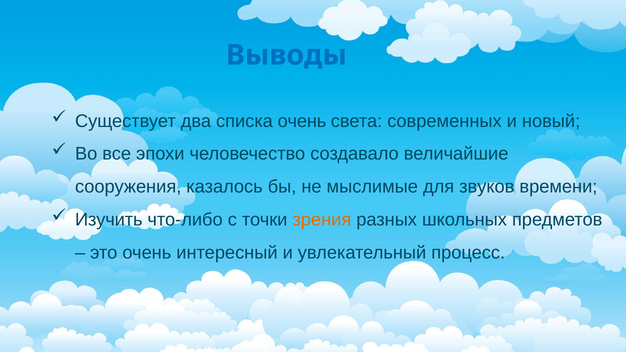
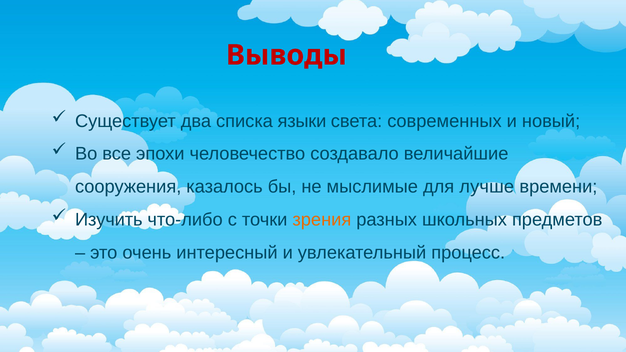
Выводы colour: blue -> red
списка очень: очень -> языки
звуков: звуков -> лучше
